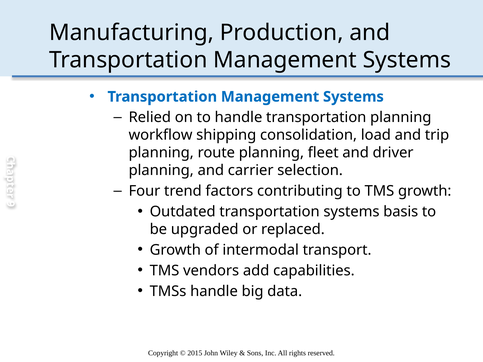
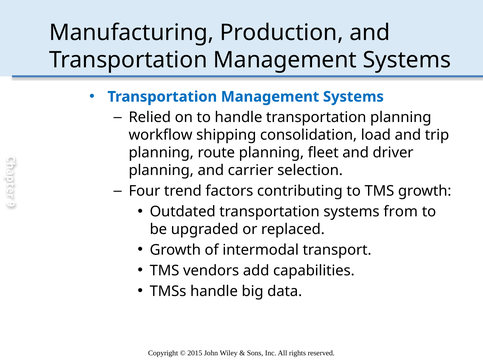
basis: basis -> from
